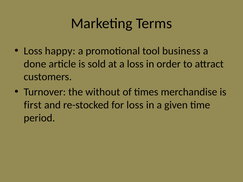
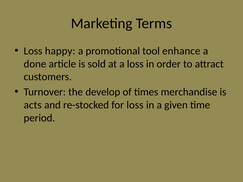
business: business -> enhance
without: without -> develop
first: first -> acts
